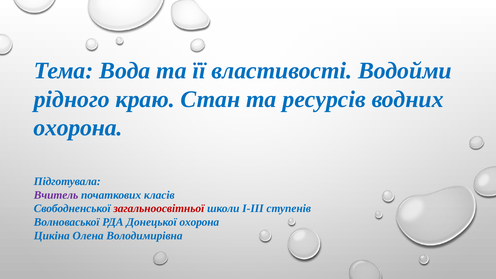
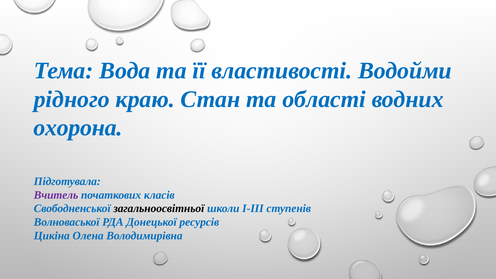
ресурсів: ресурсів -> області
загальноосвітньої colour: red -> black
Донецької охорона: охорона -> ресурсів
